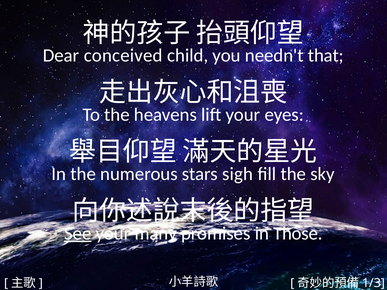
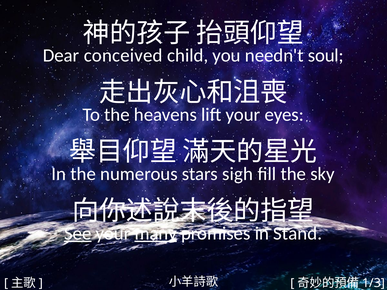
that: that -> soul
many underline: none -> present
Those: Those -> Stand
